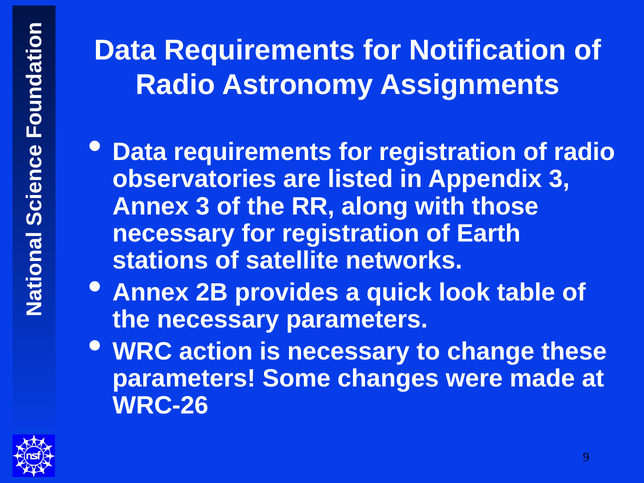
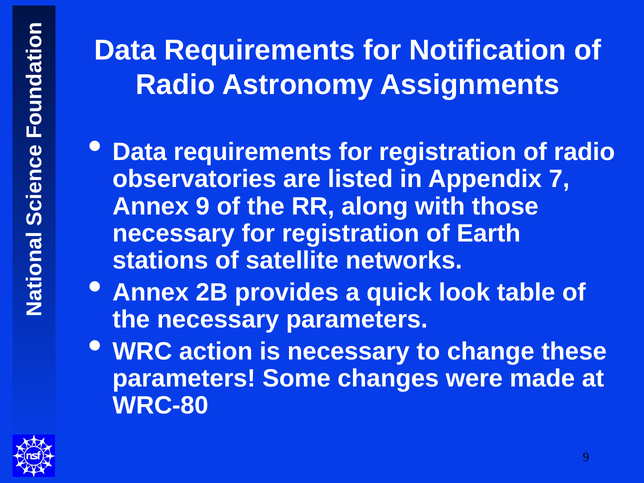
Appendix 3: 3 -> 7
Annex 3: 3 -> 9
WRC-26: WRC-26 -> WRC-80
